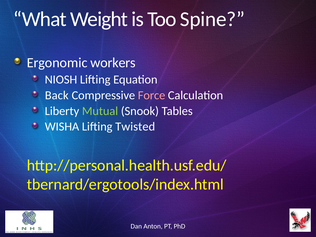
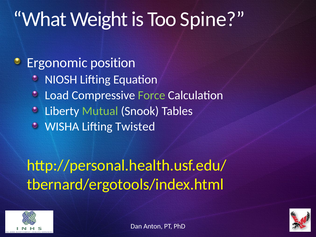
workers: workers -> position
Back: Back -> Load
Force colour: pink -> light green
